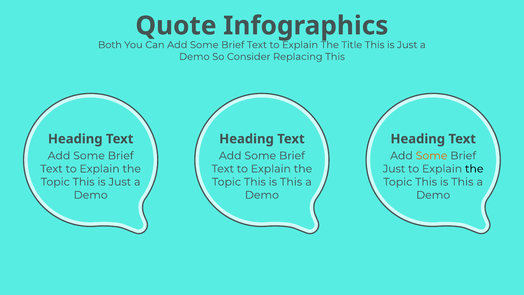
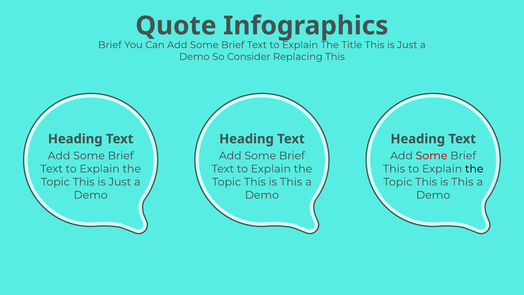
Both at (110, 45): Both -> Brief
Some at (432, 156) colour: orange -> red
Just at (394, 169): Just -> This
